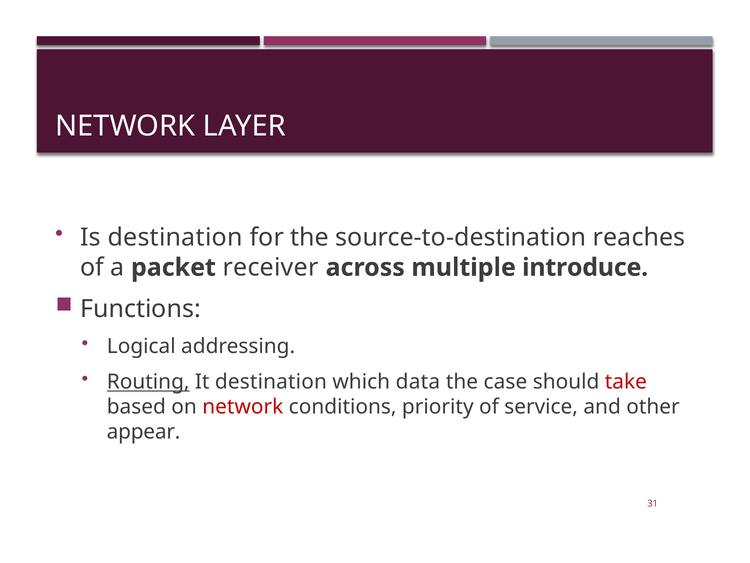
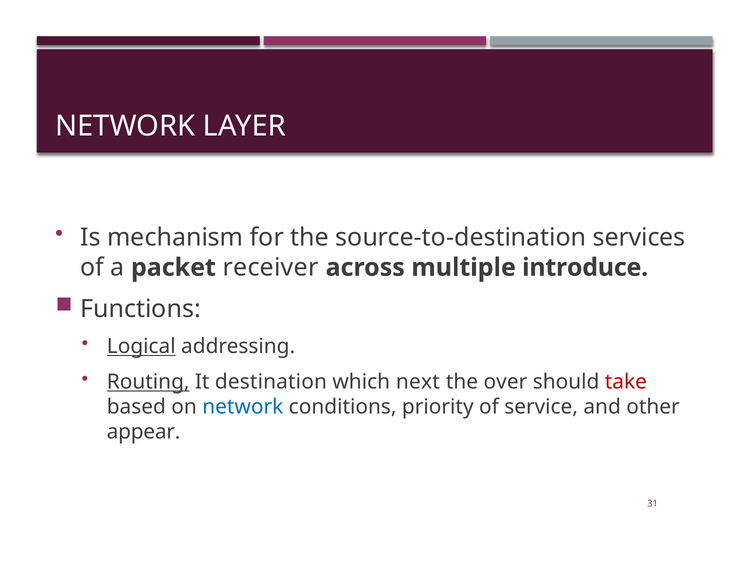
Is destination: destination -> mechanism
reaches: reaches -> services
Logical underline: none -> present
data: data -> next
case: case -> over
network at (243, 407) colour: red -> blue
